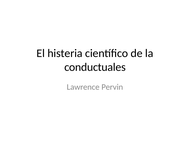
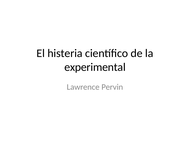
conductuales: conductuales -> experimental
